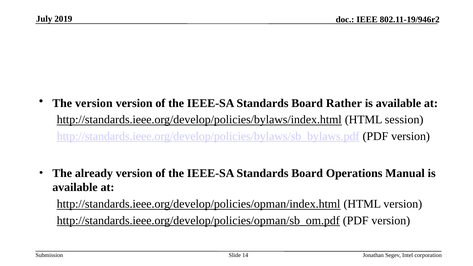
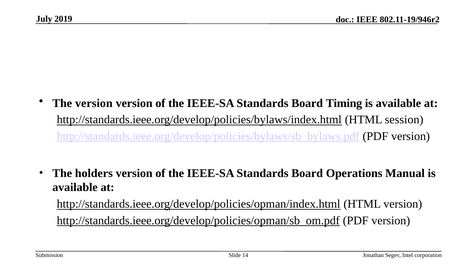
Rather: Rather -> Timing
already: already -> holders
